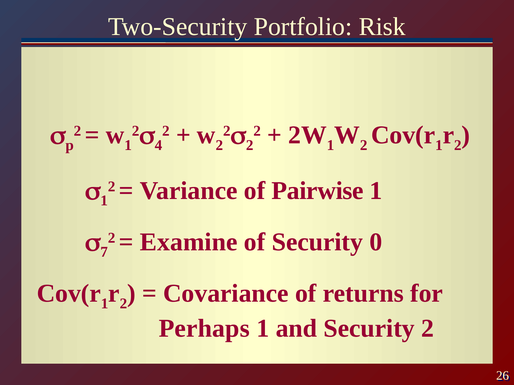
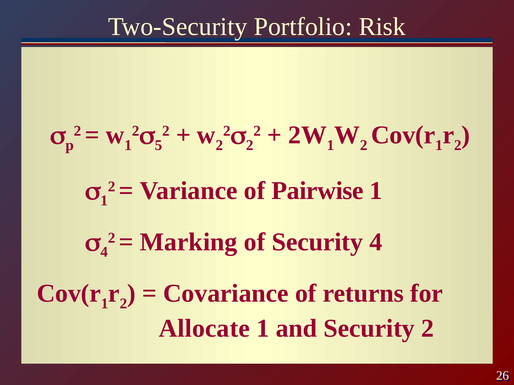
4: 4 -> 5
Examine: Examine -> Marking
Security 0: 0 -> 4
7 at (104, 252): 7 -> 4
Perhaps: Perhaps -> Allocate
